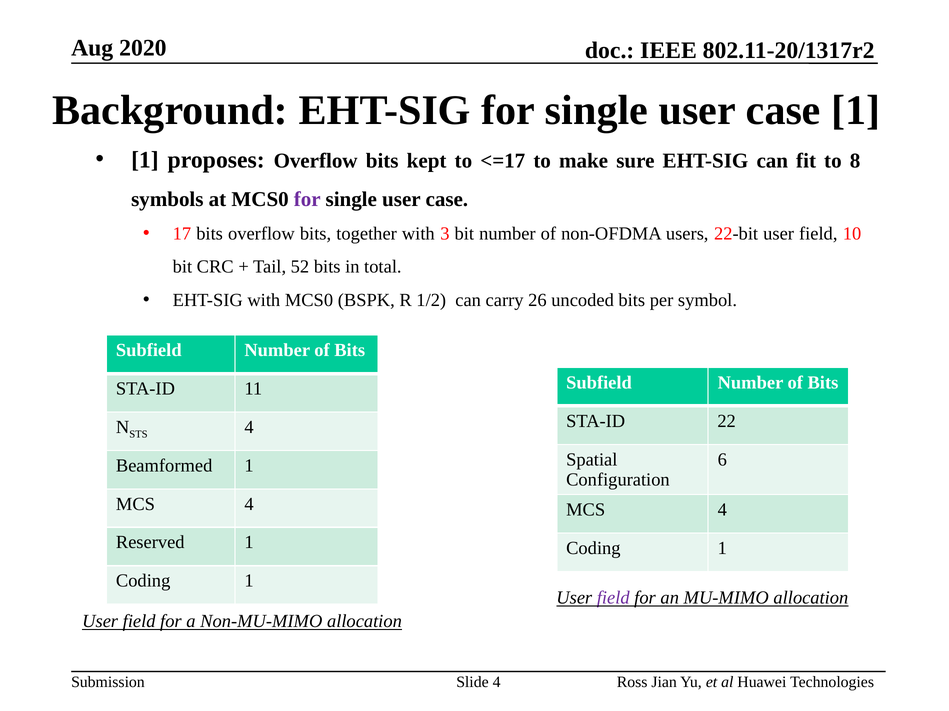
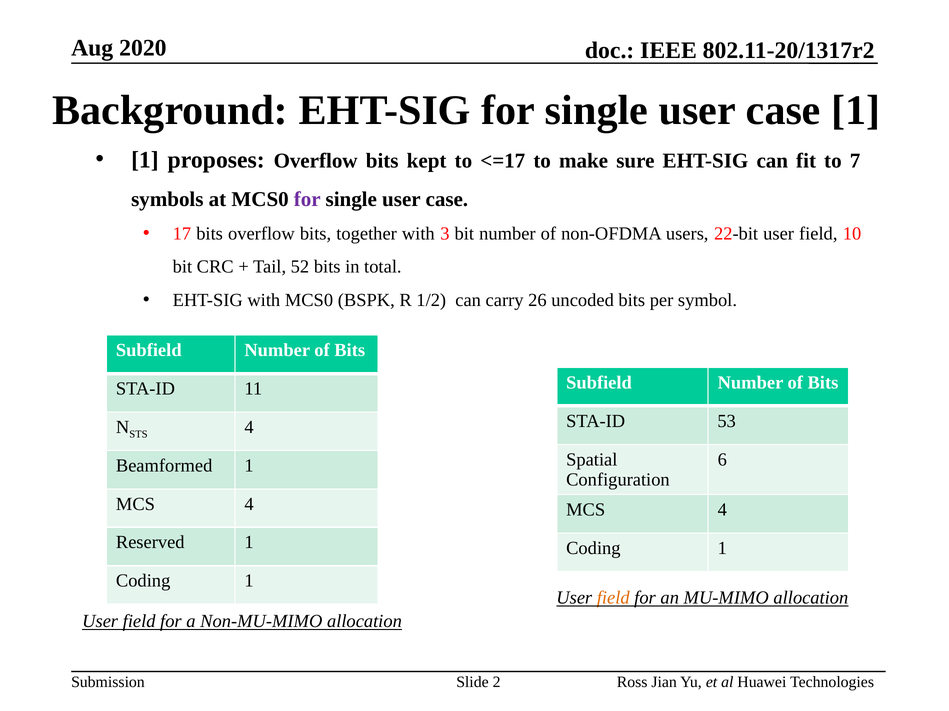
8: 8 -> 7
22: 22 -> 53
field at (613, 598) colour: purple -> orange
Slide 4: 4 -> 2
